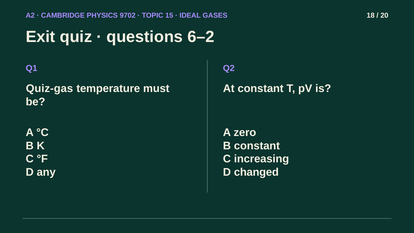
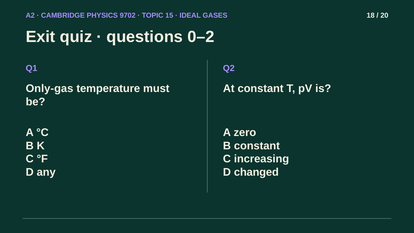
6–2: 6–2 -> 0–2
Quiz-gas: Quiz-gas -> Only-gas
